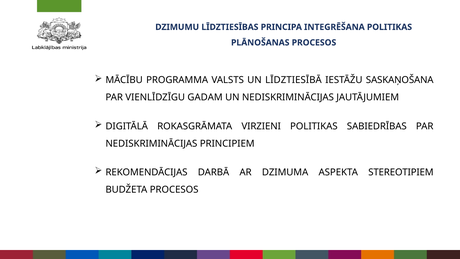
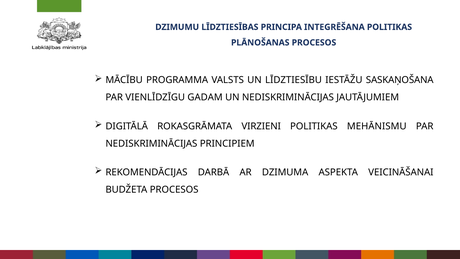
LĪDZTIESĪBĀ: LĪDZTIESĪBĀ -> LĪDZTIESĪBU
SABIEDRĪBAS: SABIEDRĪBAS -> MEHĀNISMU
STEREOTIPIEM: STEREOTIPIEM -> VEICINĀŠANAI
